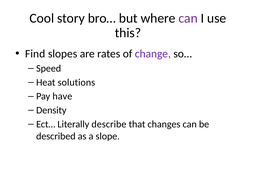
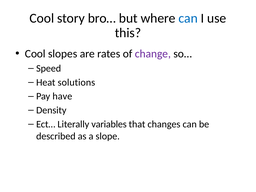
can at (188, 18) colour: purple -> blue
Find at (35, 54): Find -> Cool
describe: describe -> variables
